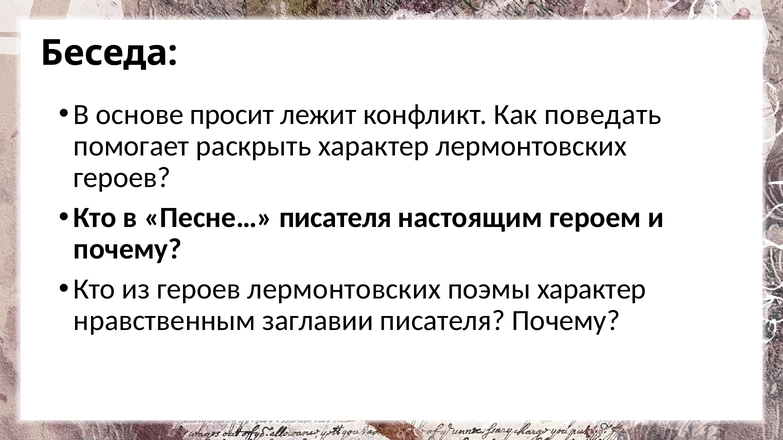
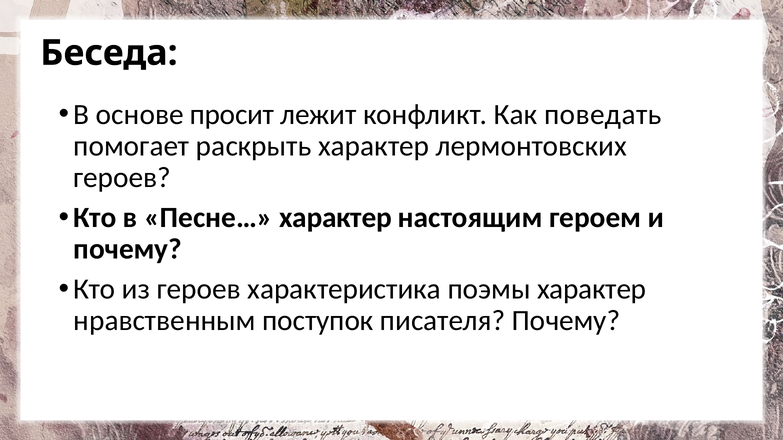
Песне… писателя: писателя -> характер
героев лермонтовских: лермонтовских -> характеристика
заглавии: заглавии -> поступок
